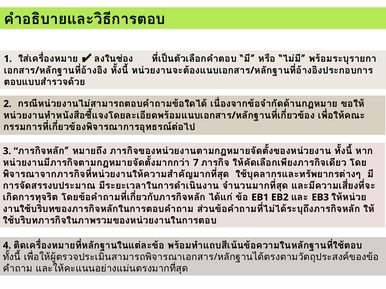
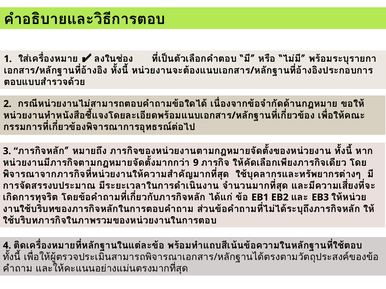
7: 7 -> 9
